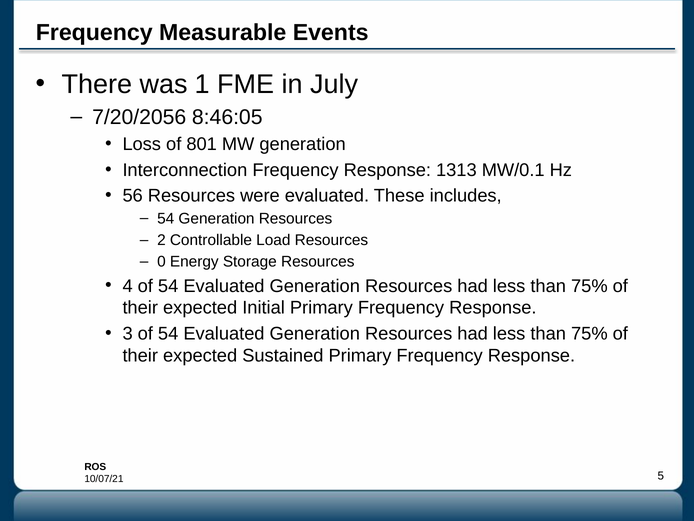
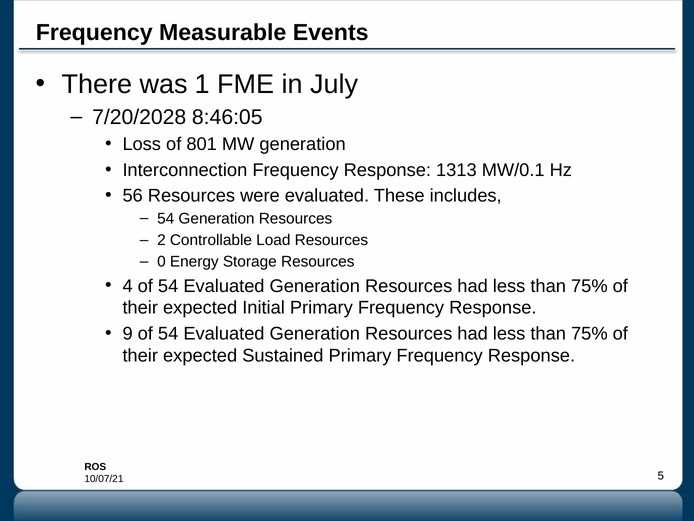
7/20/2056: 7/20/2056 -> 7/20/2028
3: 3 -> 9
